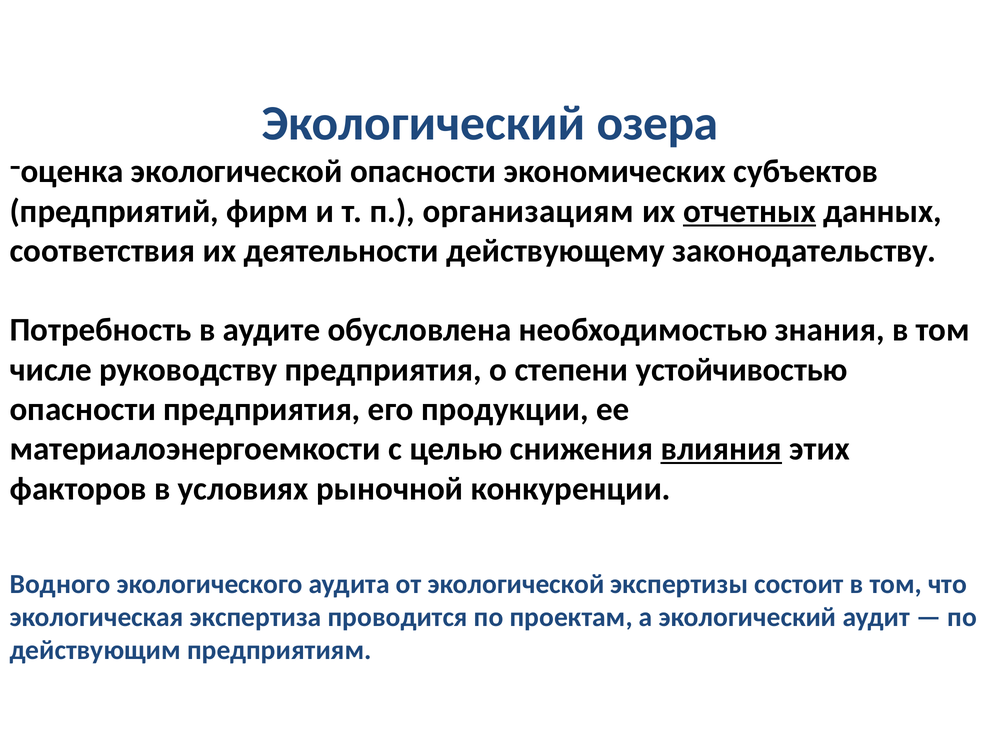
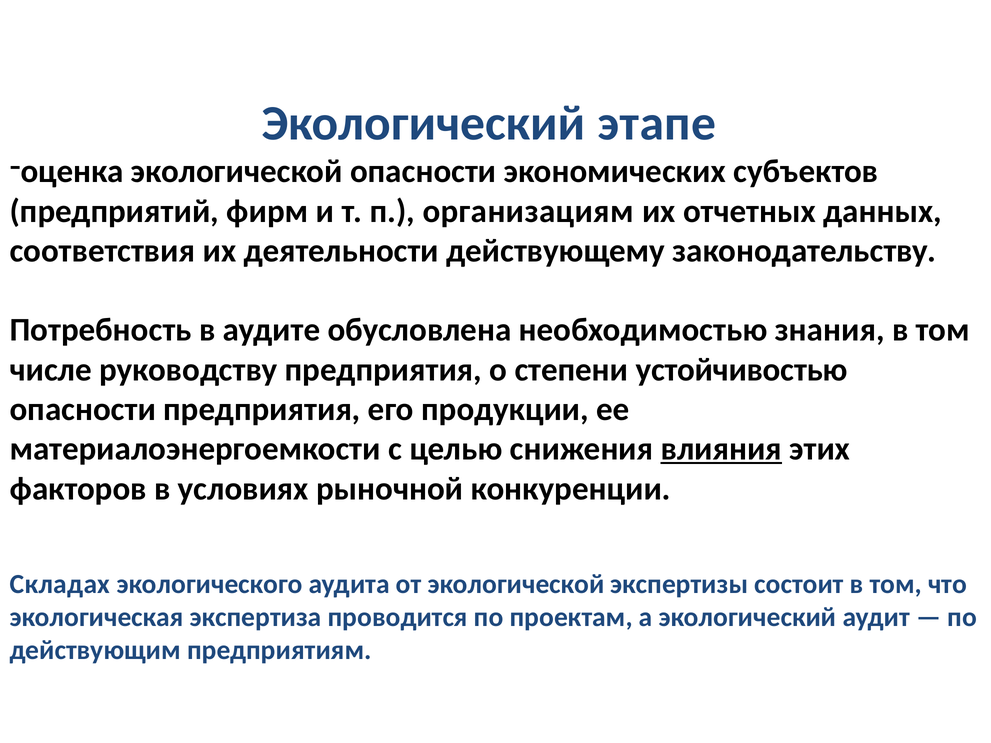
озера: озера -> этапе
отчетных underline: present -> none
Водного: Водного -> Складах
